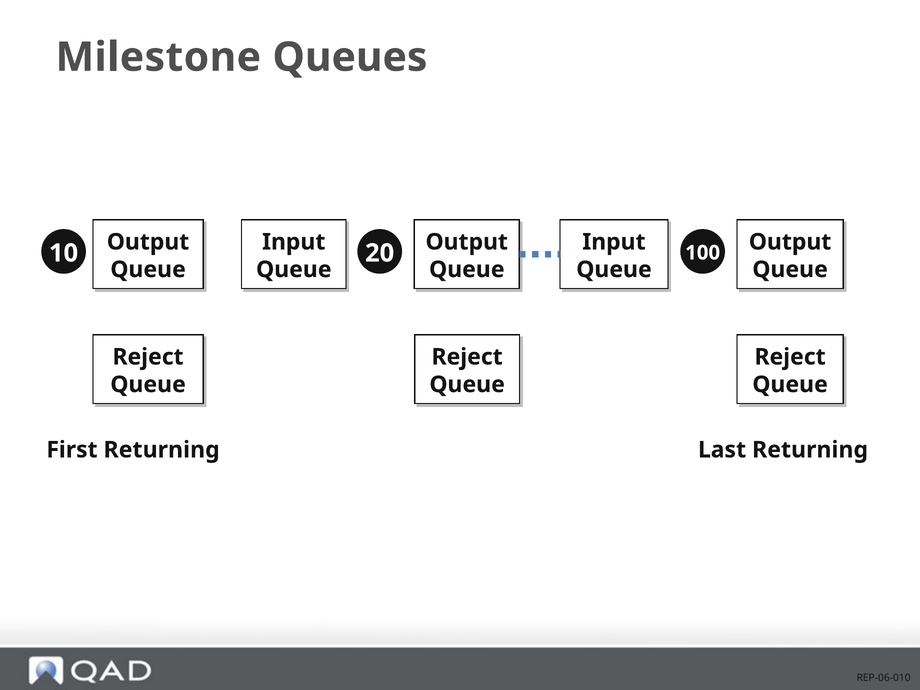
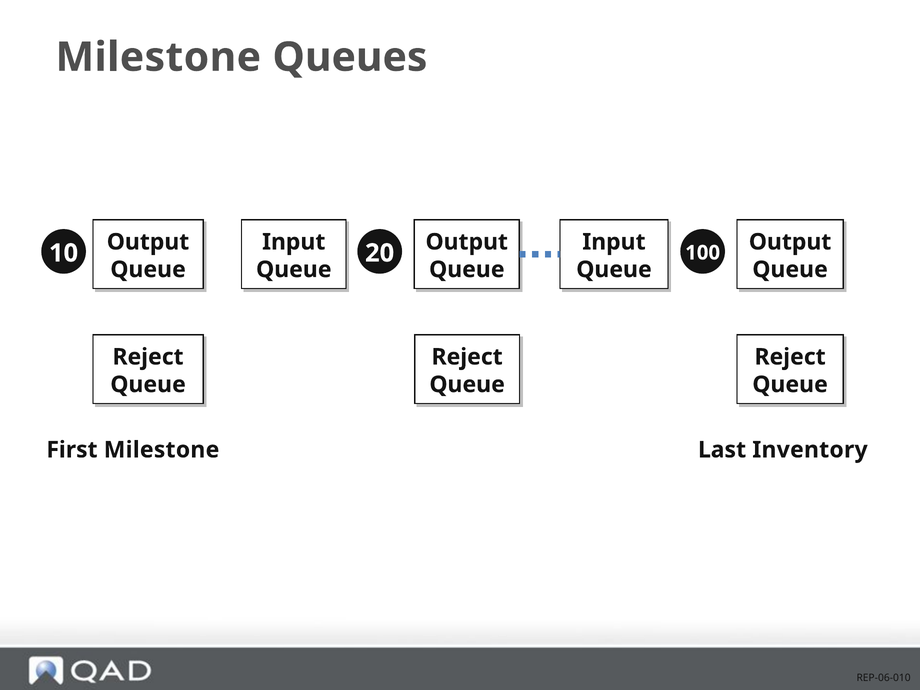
First Returning: Returning -> Milestone
Last Returning: Returning -> Inventory
